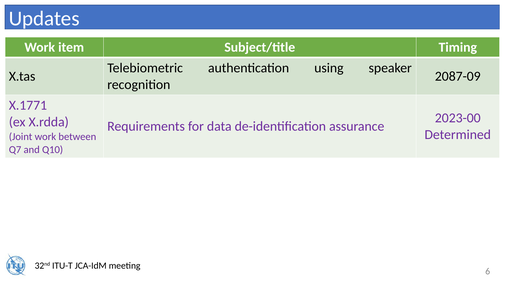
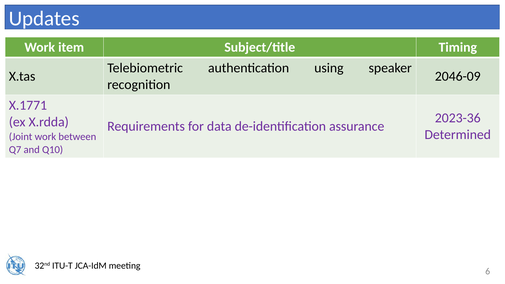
2087-09: 2087-09 -> 2046-09
2023-00: 2023-00 -> 2023-36
